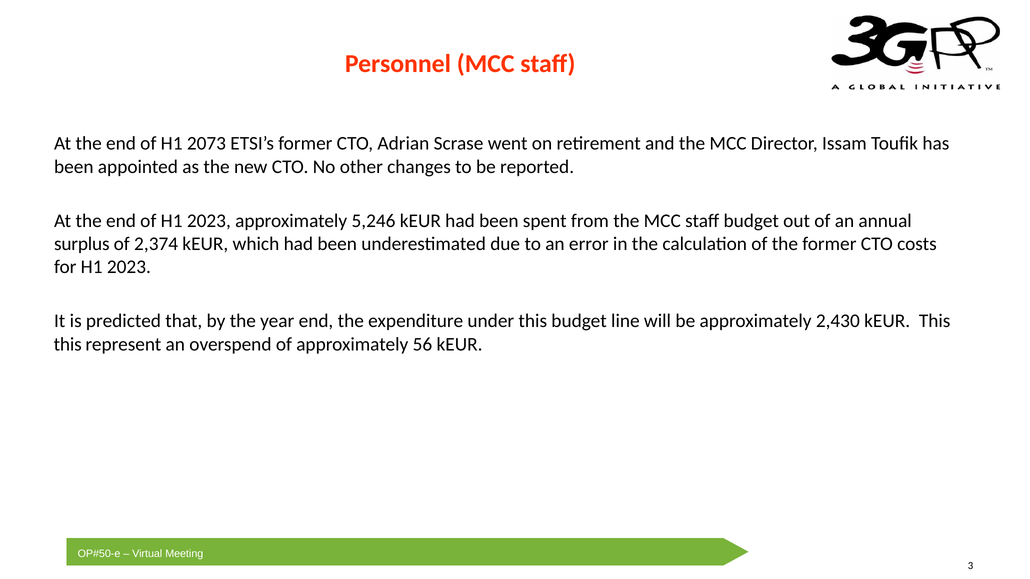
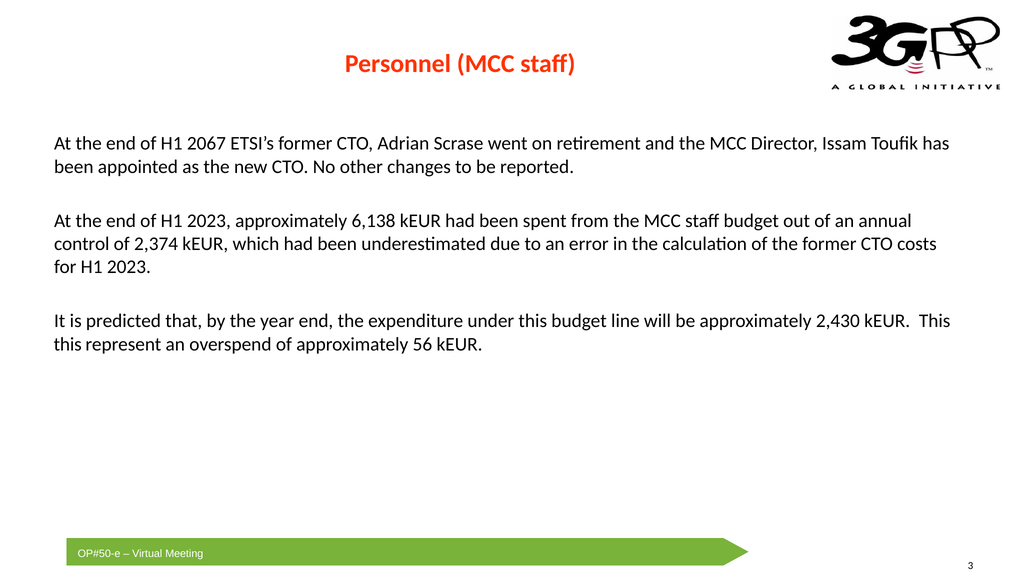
2073: 2073 -> 2067
5,246: 5,246 -> 6,138
surplus: surplus -> control
